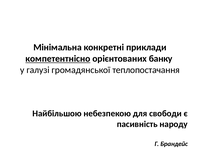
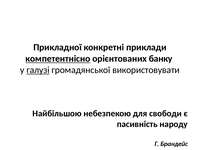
Мінімальна: Мінімальна -> Прикладної
галузі underline: none -> present
теплопостачання: теплопостачання -> використовувати
